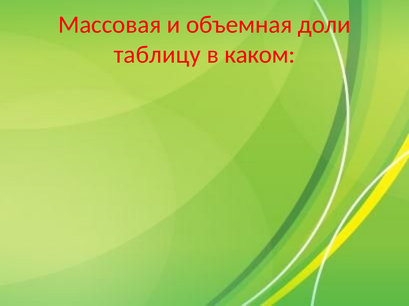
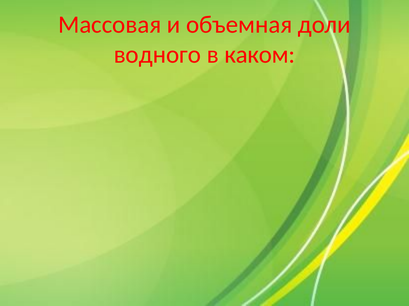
таблицу: таблицу -> водного
